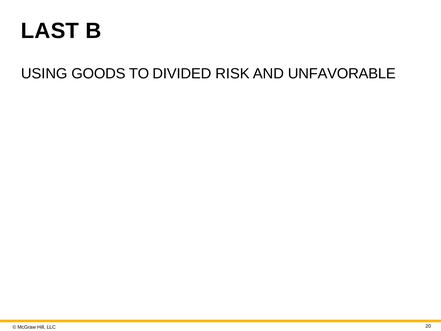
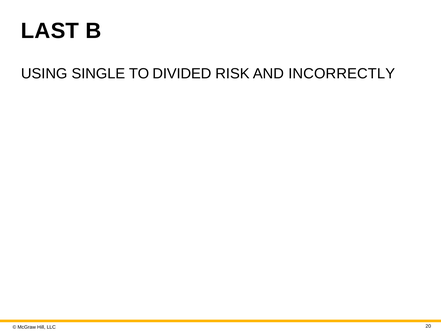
GOODS: GOODS -> SINGLE
UNFAVORABLE: UNFAVORABLE -> INCORRECTLY
